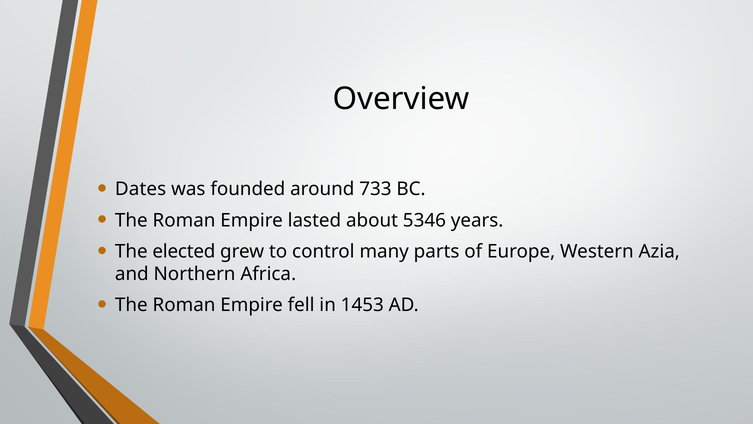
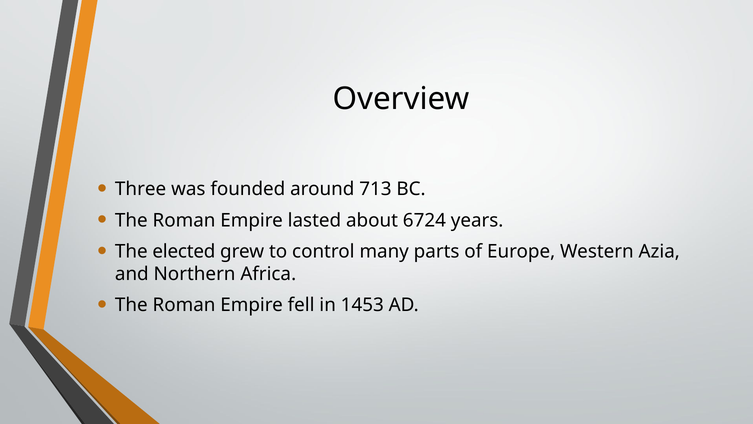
Dates: Dates -> Three
733: 733 -> 713
5346: 5346 -> 6724
